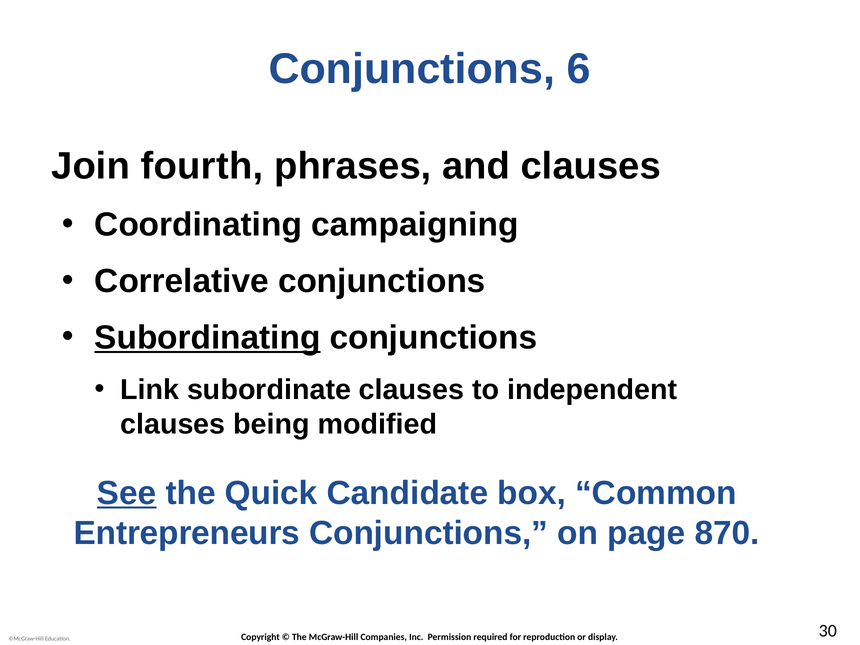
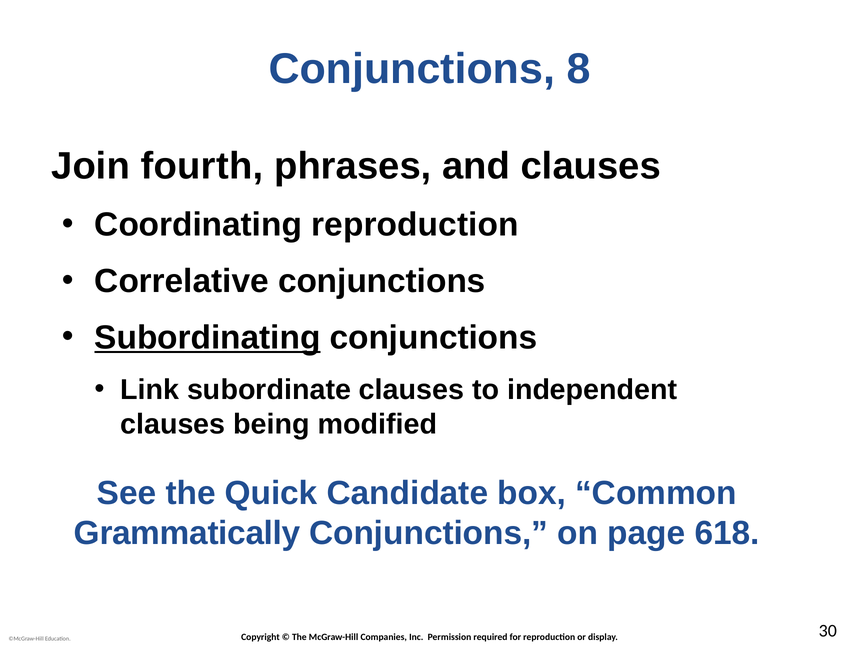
6: 6 -> 8
Coordinating campaigning: campaigning -> reproduction
See underline: present -> none
Entrepreneurs: Entrepreneurs -> Grammatically
870: 870 -> 618
